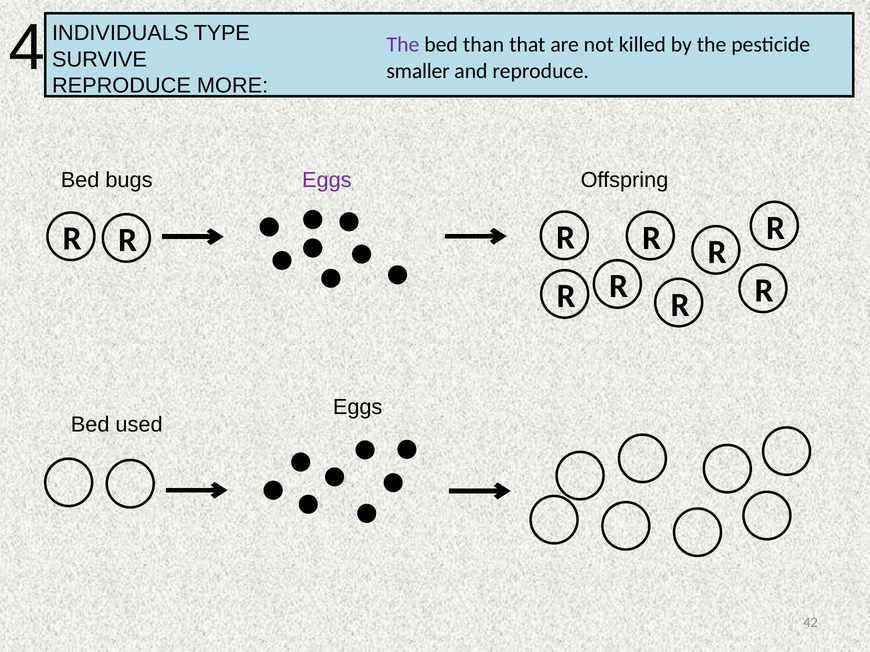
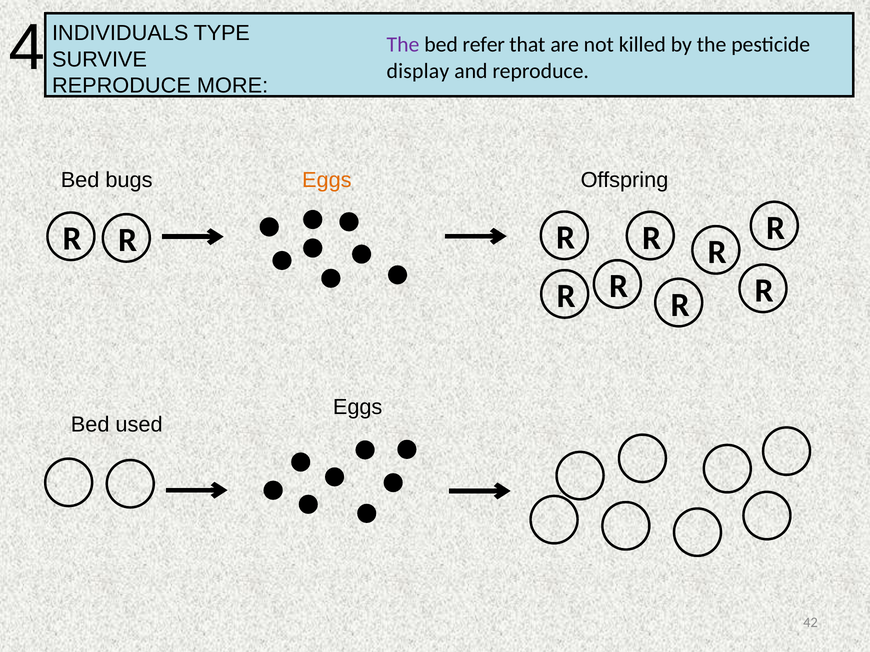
than: than -> refer
smaller: smaller -> display
Eggs at (327, 180) colour: purple -> orange
